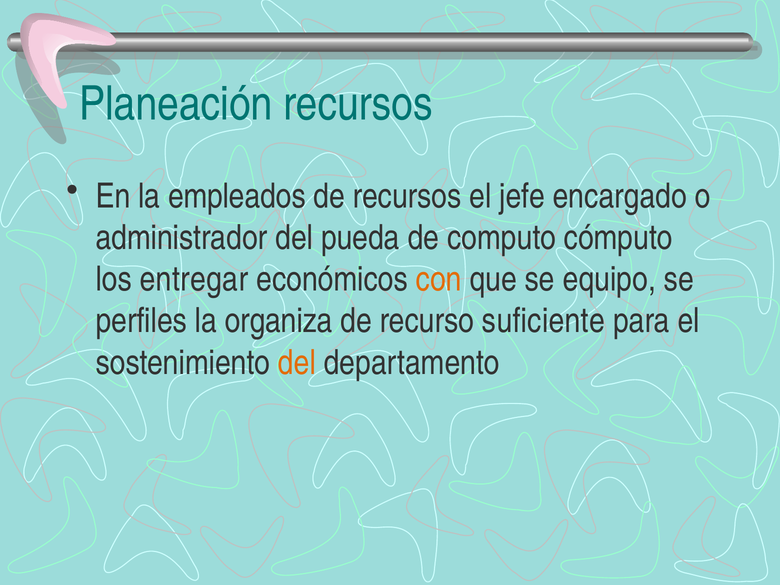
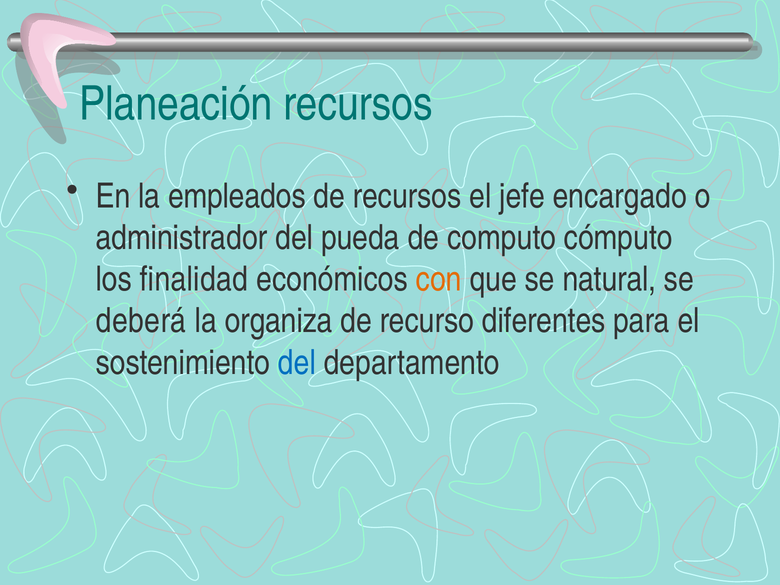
entregar: entregar -> finalidad
equipo: equipo -> natural
perfiles: perfiles -> deberá
suficiente: suficiente -> diferentes
del at (297, 363) colour: orange -> blue
